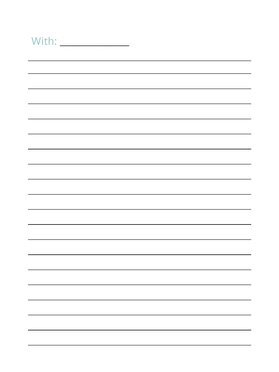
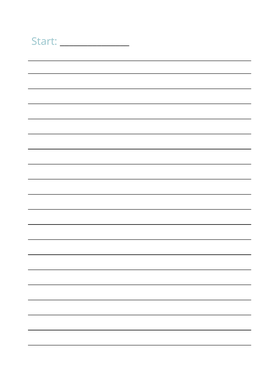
With: With -> Start
